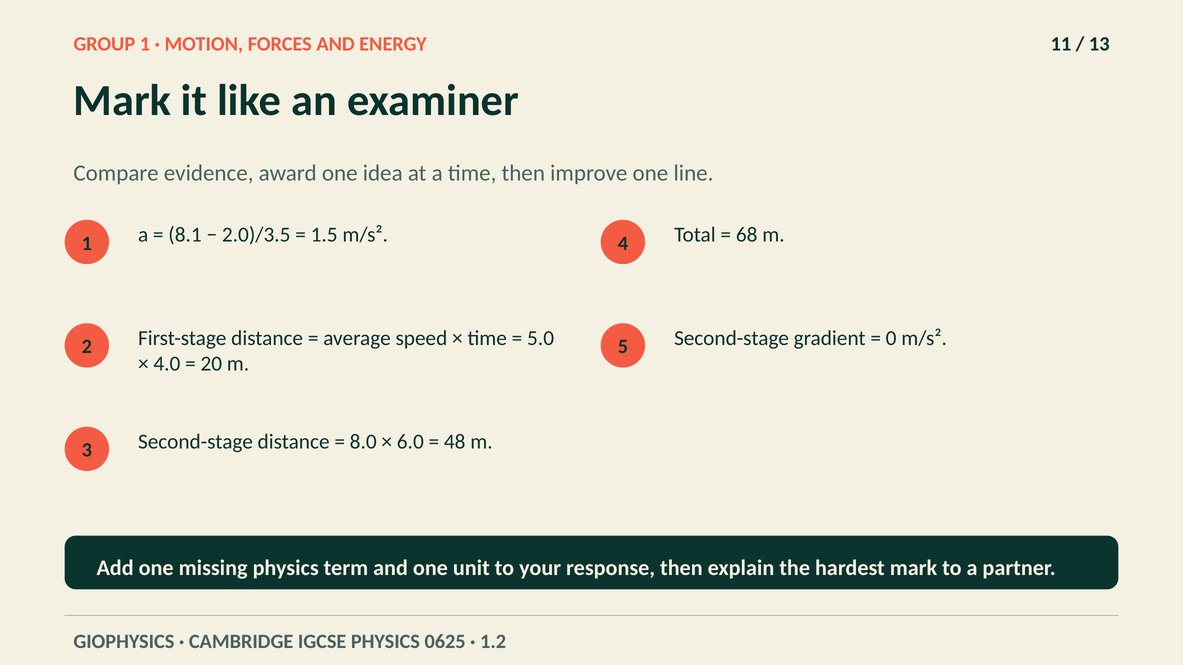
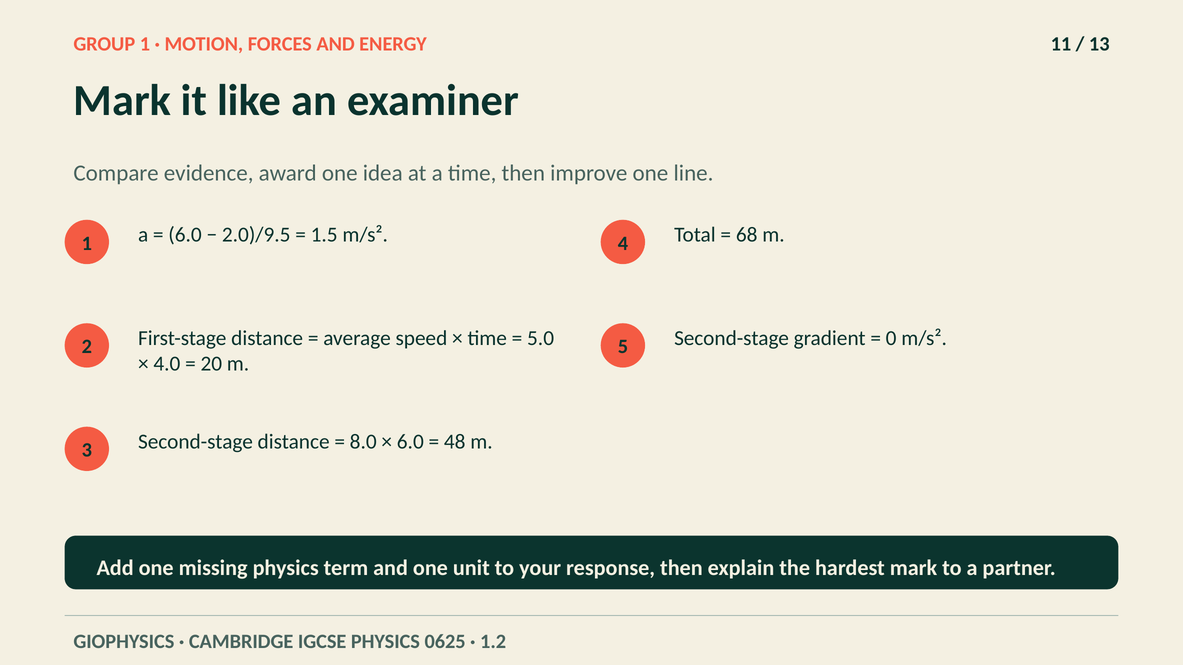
8.1 at (185, 235): 8.1 -> 6.0
2.0)/3.5: 2.0)/3.5 -> 2.0)/9.5
